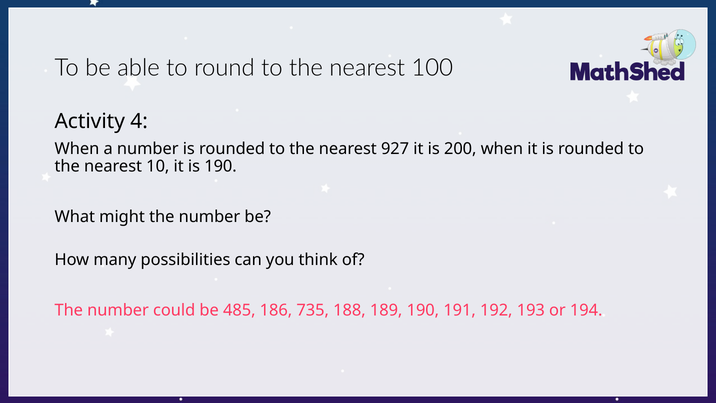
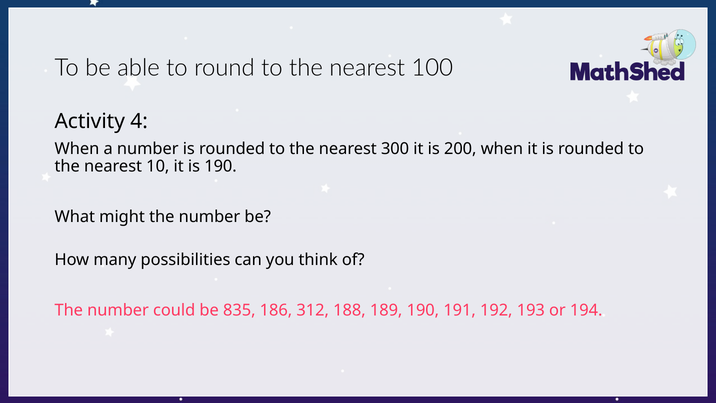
927: 927 -> 300
485: 485 -> 835
735: 735 -> 312
